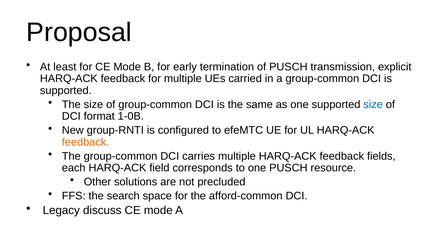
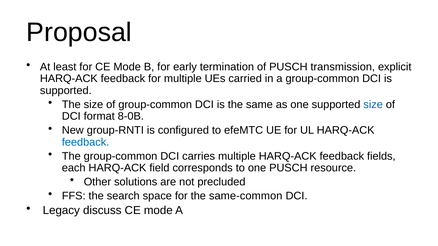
1-0B: 1-0B -> 8-0B
feedback at (86, 142) colour: orange -> blue
afford-common: afford-common -> same-common
